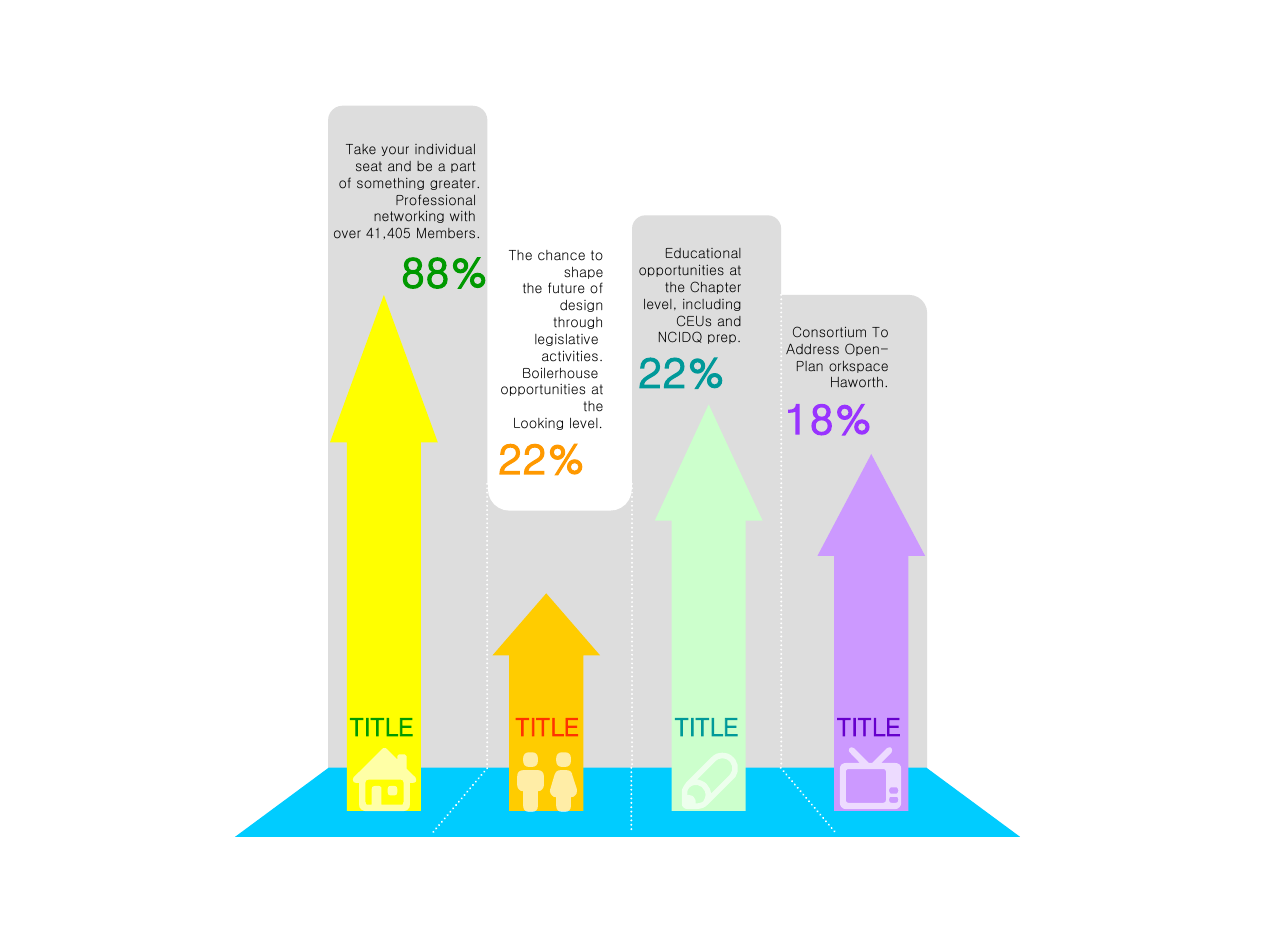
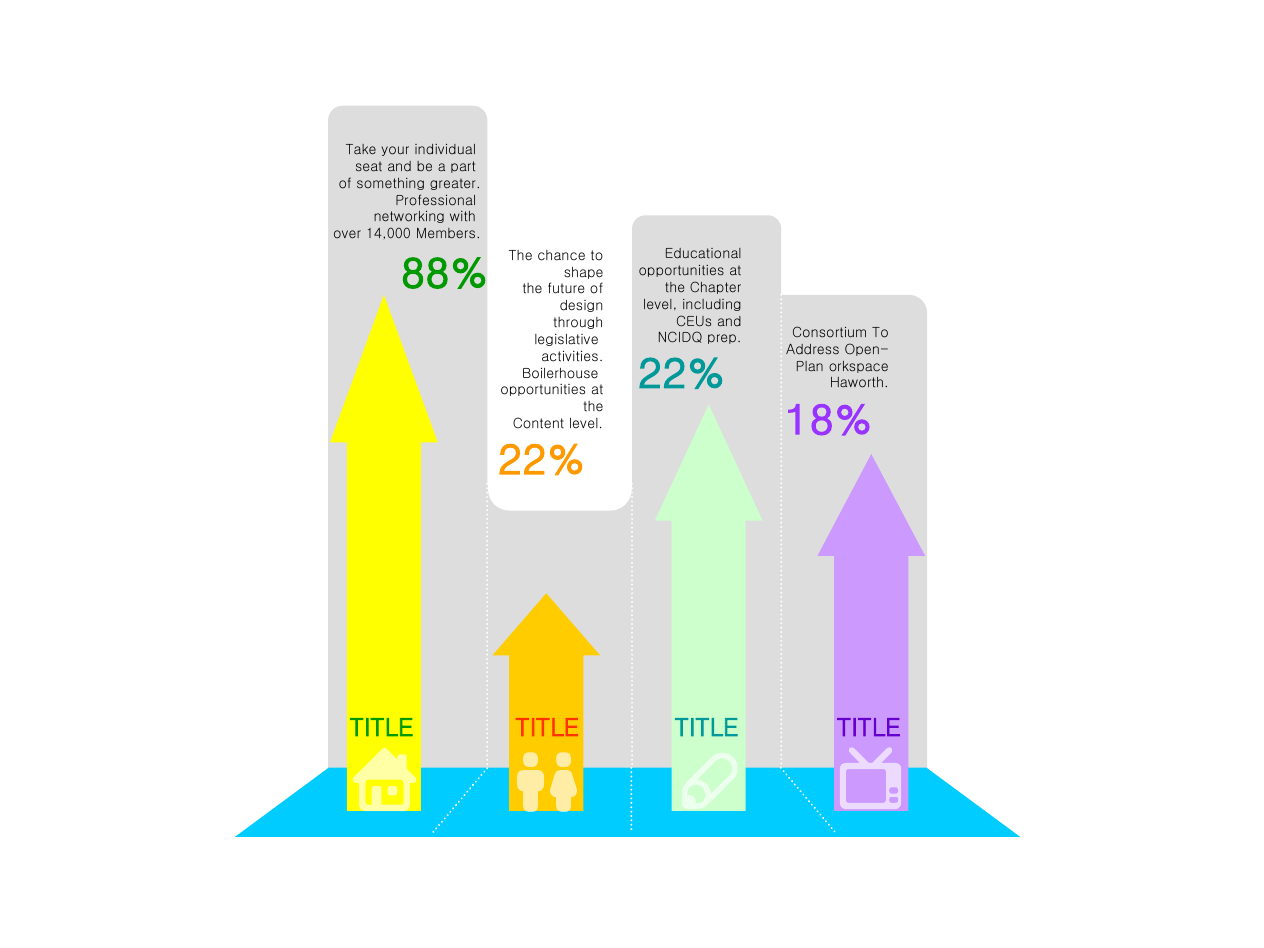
41,405: 41,405 -> 14,000
Looking: Looking -> Content
